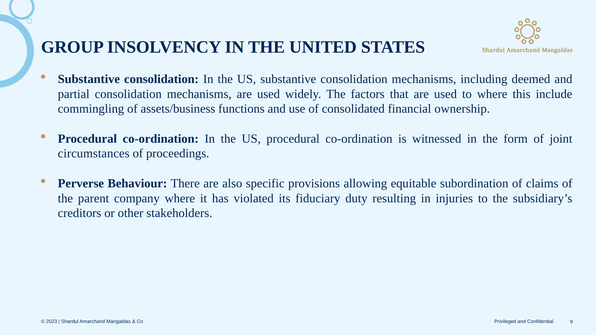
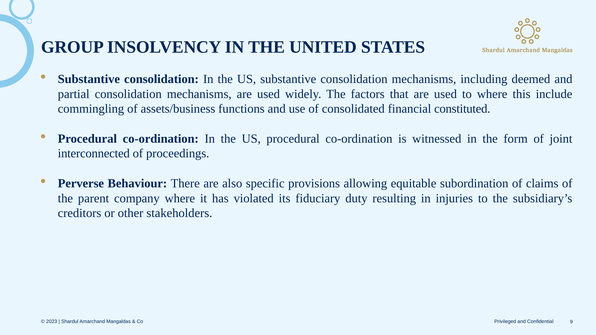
ownership: ownership -> constituted
circumstances: circumstances -> interconnected
